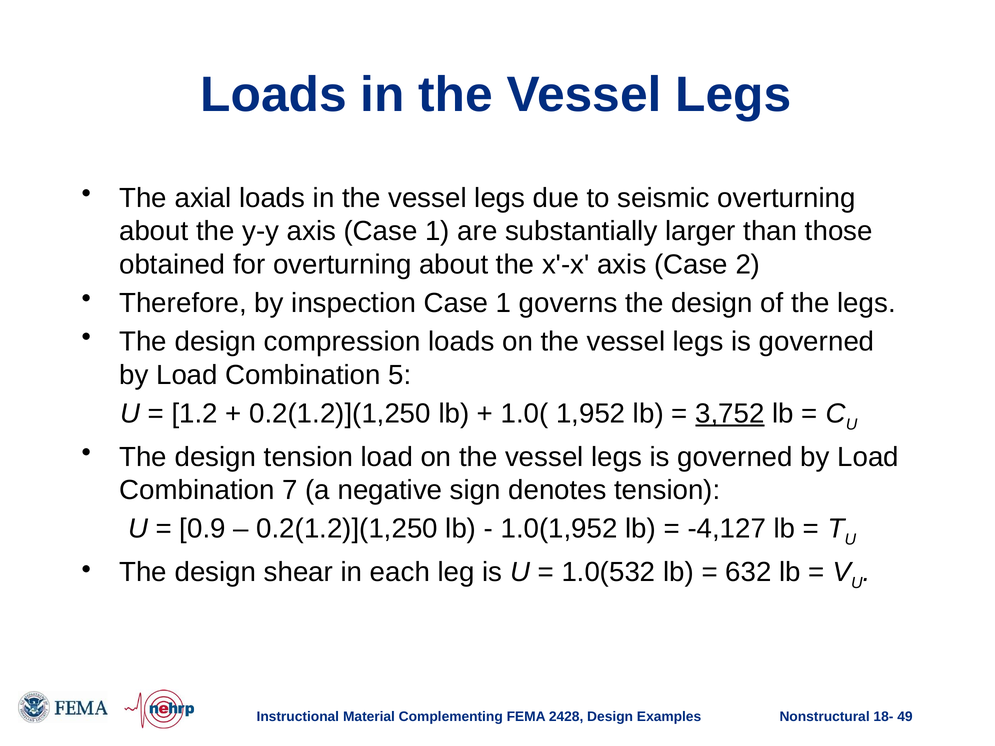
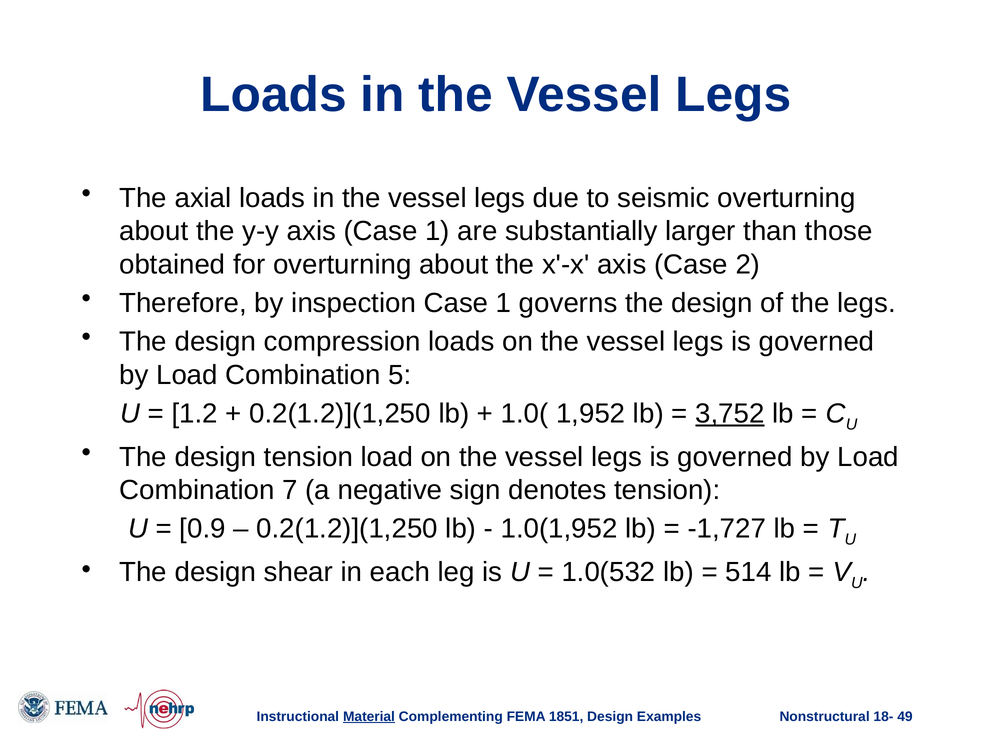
-4,127: -4,127 -> -1,727
632: 632 -> 514
Material underline: none -> present
2428: 2428 -> 1851
